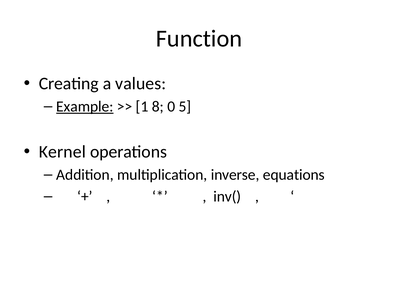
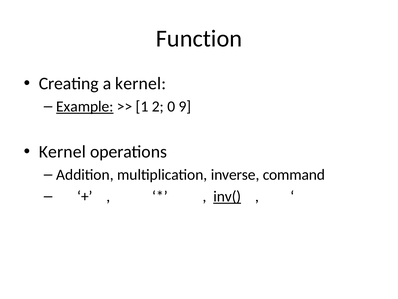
a values: values -> kernel
8: 8 -> 2
5: 5 -> 9
equations: equations -> command
inv( underline: none -> present
